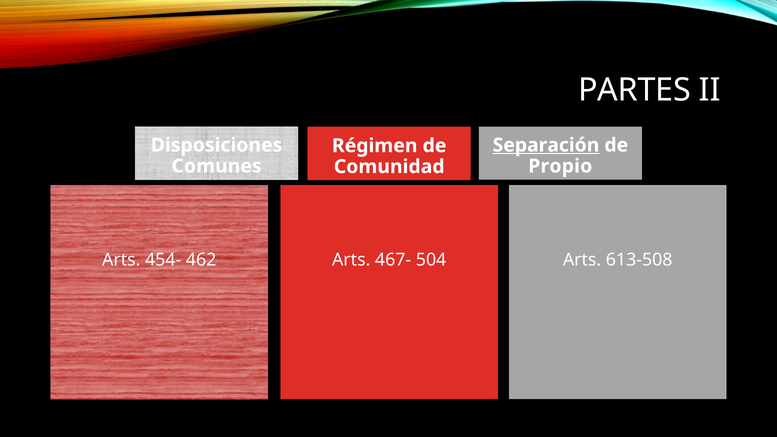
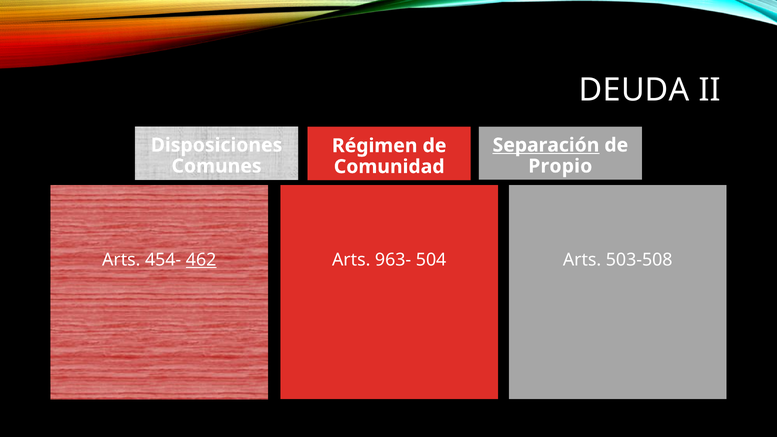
PARTES: PARTES -> DEUDA
462 underline: none -> present
467-: 467- -> 963-
613-508: 613-508 -> 503-508
